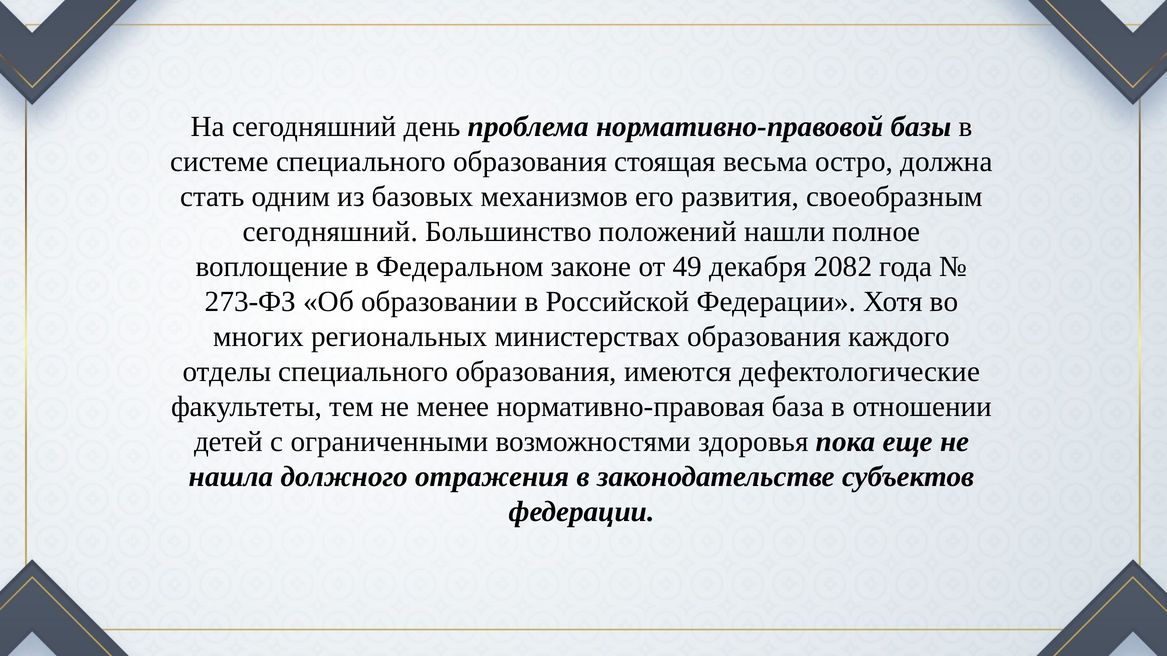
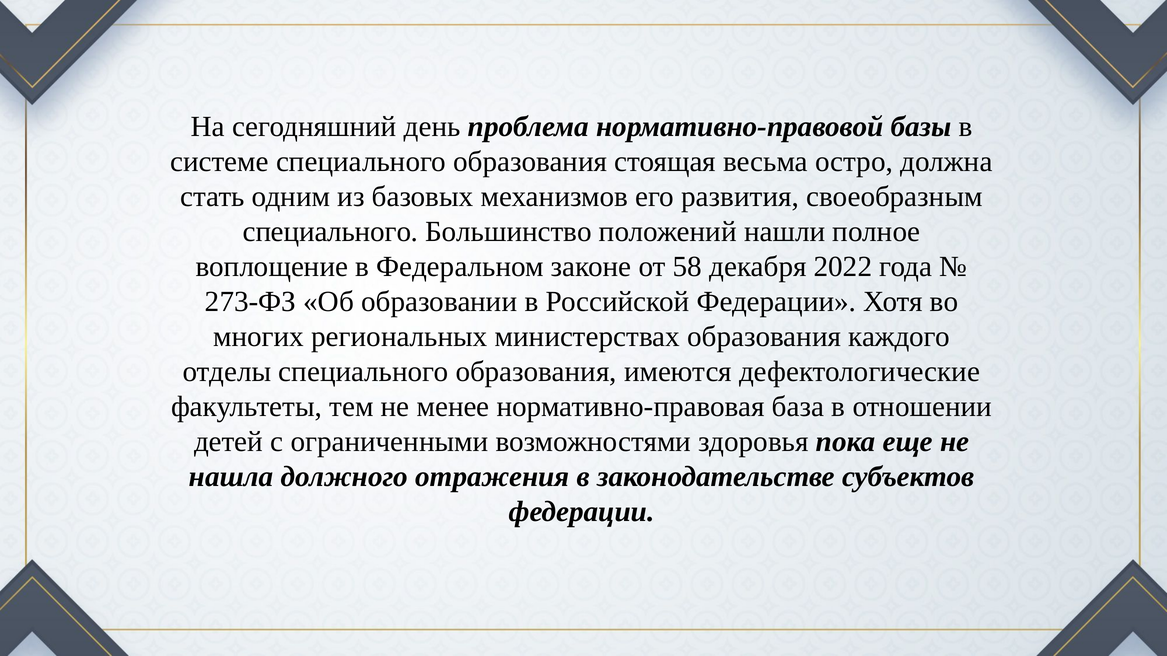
сегодняшний at (330, 232): сегодняшний -> специального
49: 49 -> 58
2082: 2082 -> 2022
